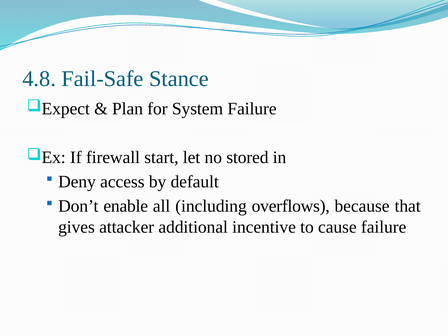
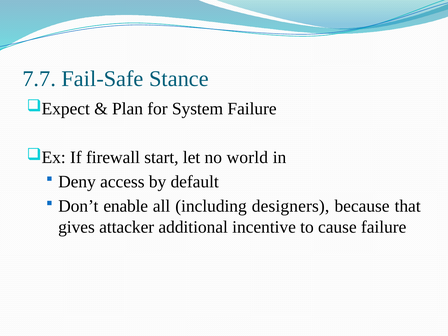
4.8: 4.8 -> 7.7
stored: stored -> world
overflows: overflows -> designers
